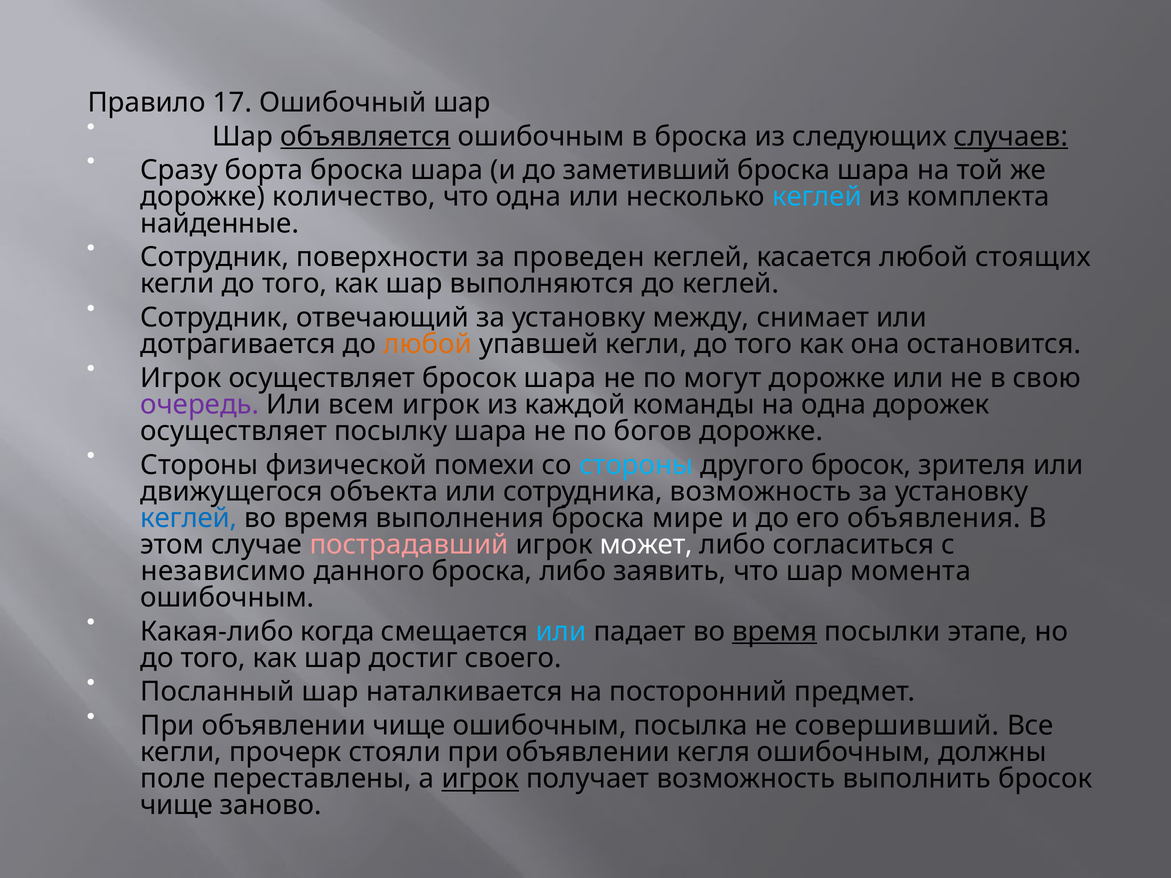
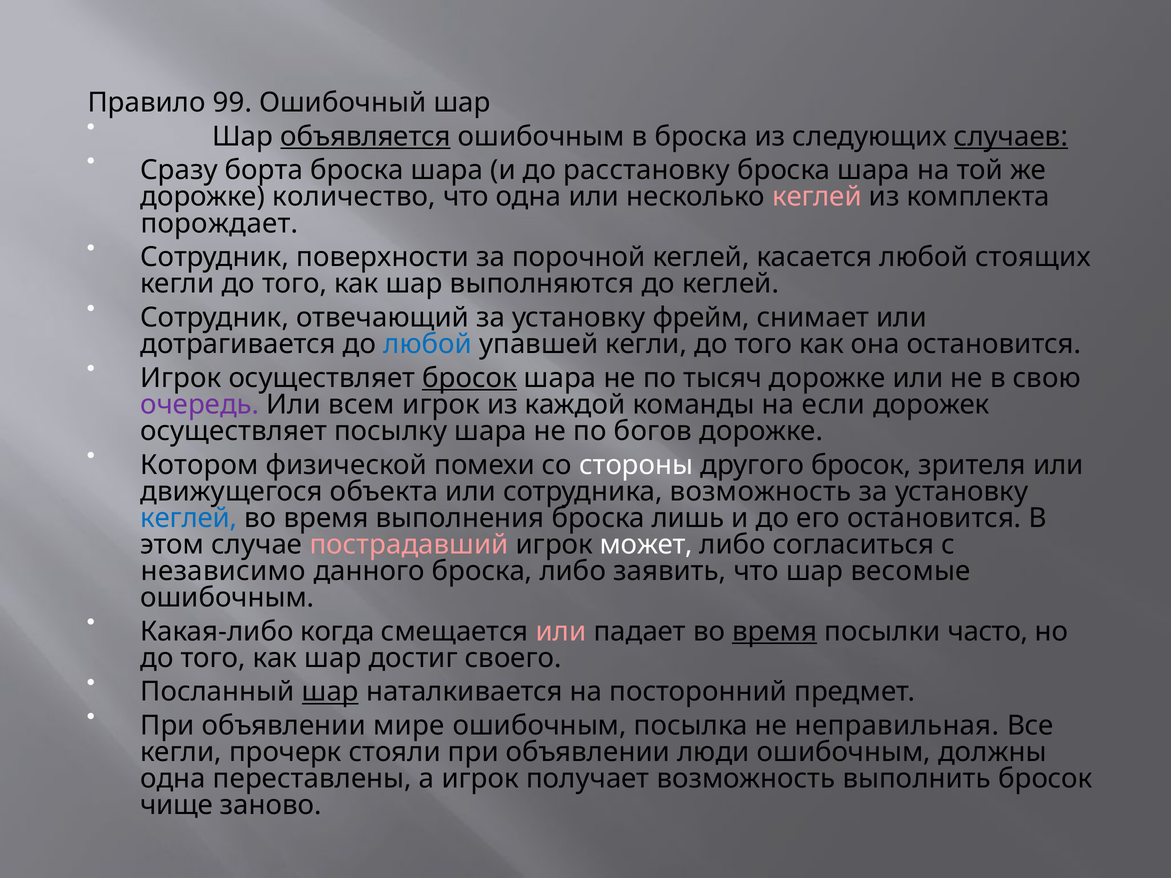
17: 17 -> 99
заметивший: заметивший -> расстановку
кеглей at (817, 197) colour: light blue -> pink
найденные: найденные -> порождает
проведен: проведен -> порочной
между: между -> фрейм
любой at (428, 344) colour: orange -> blue
бросок at (470, 378) underline: none -> present
могут: могут -> тысяч
на одна: одна -> если
Стороны at (199, 465): Стороны -> Котором
стороны at (636, 465) colour: light blue -> white
мире: мире -> лишь
его объявления: объявления -> остановится
момента: момента -> весомые
или at (561, 632) colour: light blue -> pink
этапе: этапе -> часто
шар at (330, 692) underline: none -> present
объявлении чище: чище -> мире
совершивший: совершивший -> неправильная
кегля: кегля -> люди
поле at (173, 779): поле -> одна
игрок at (480, 779) underline: present -> none
